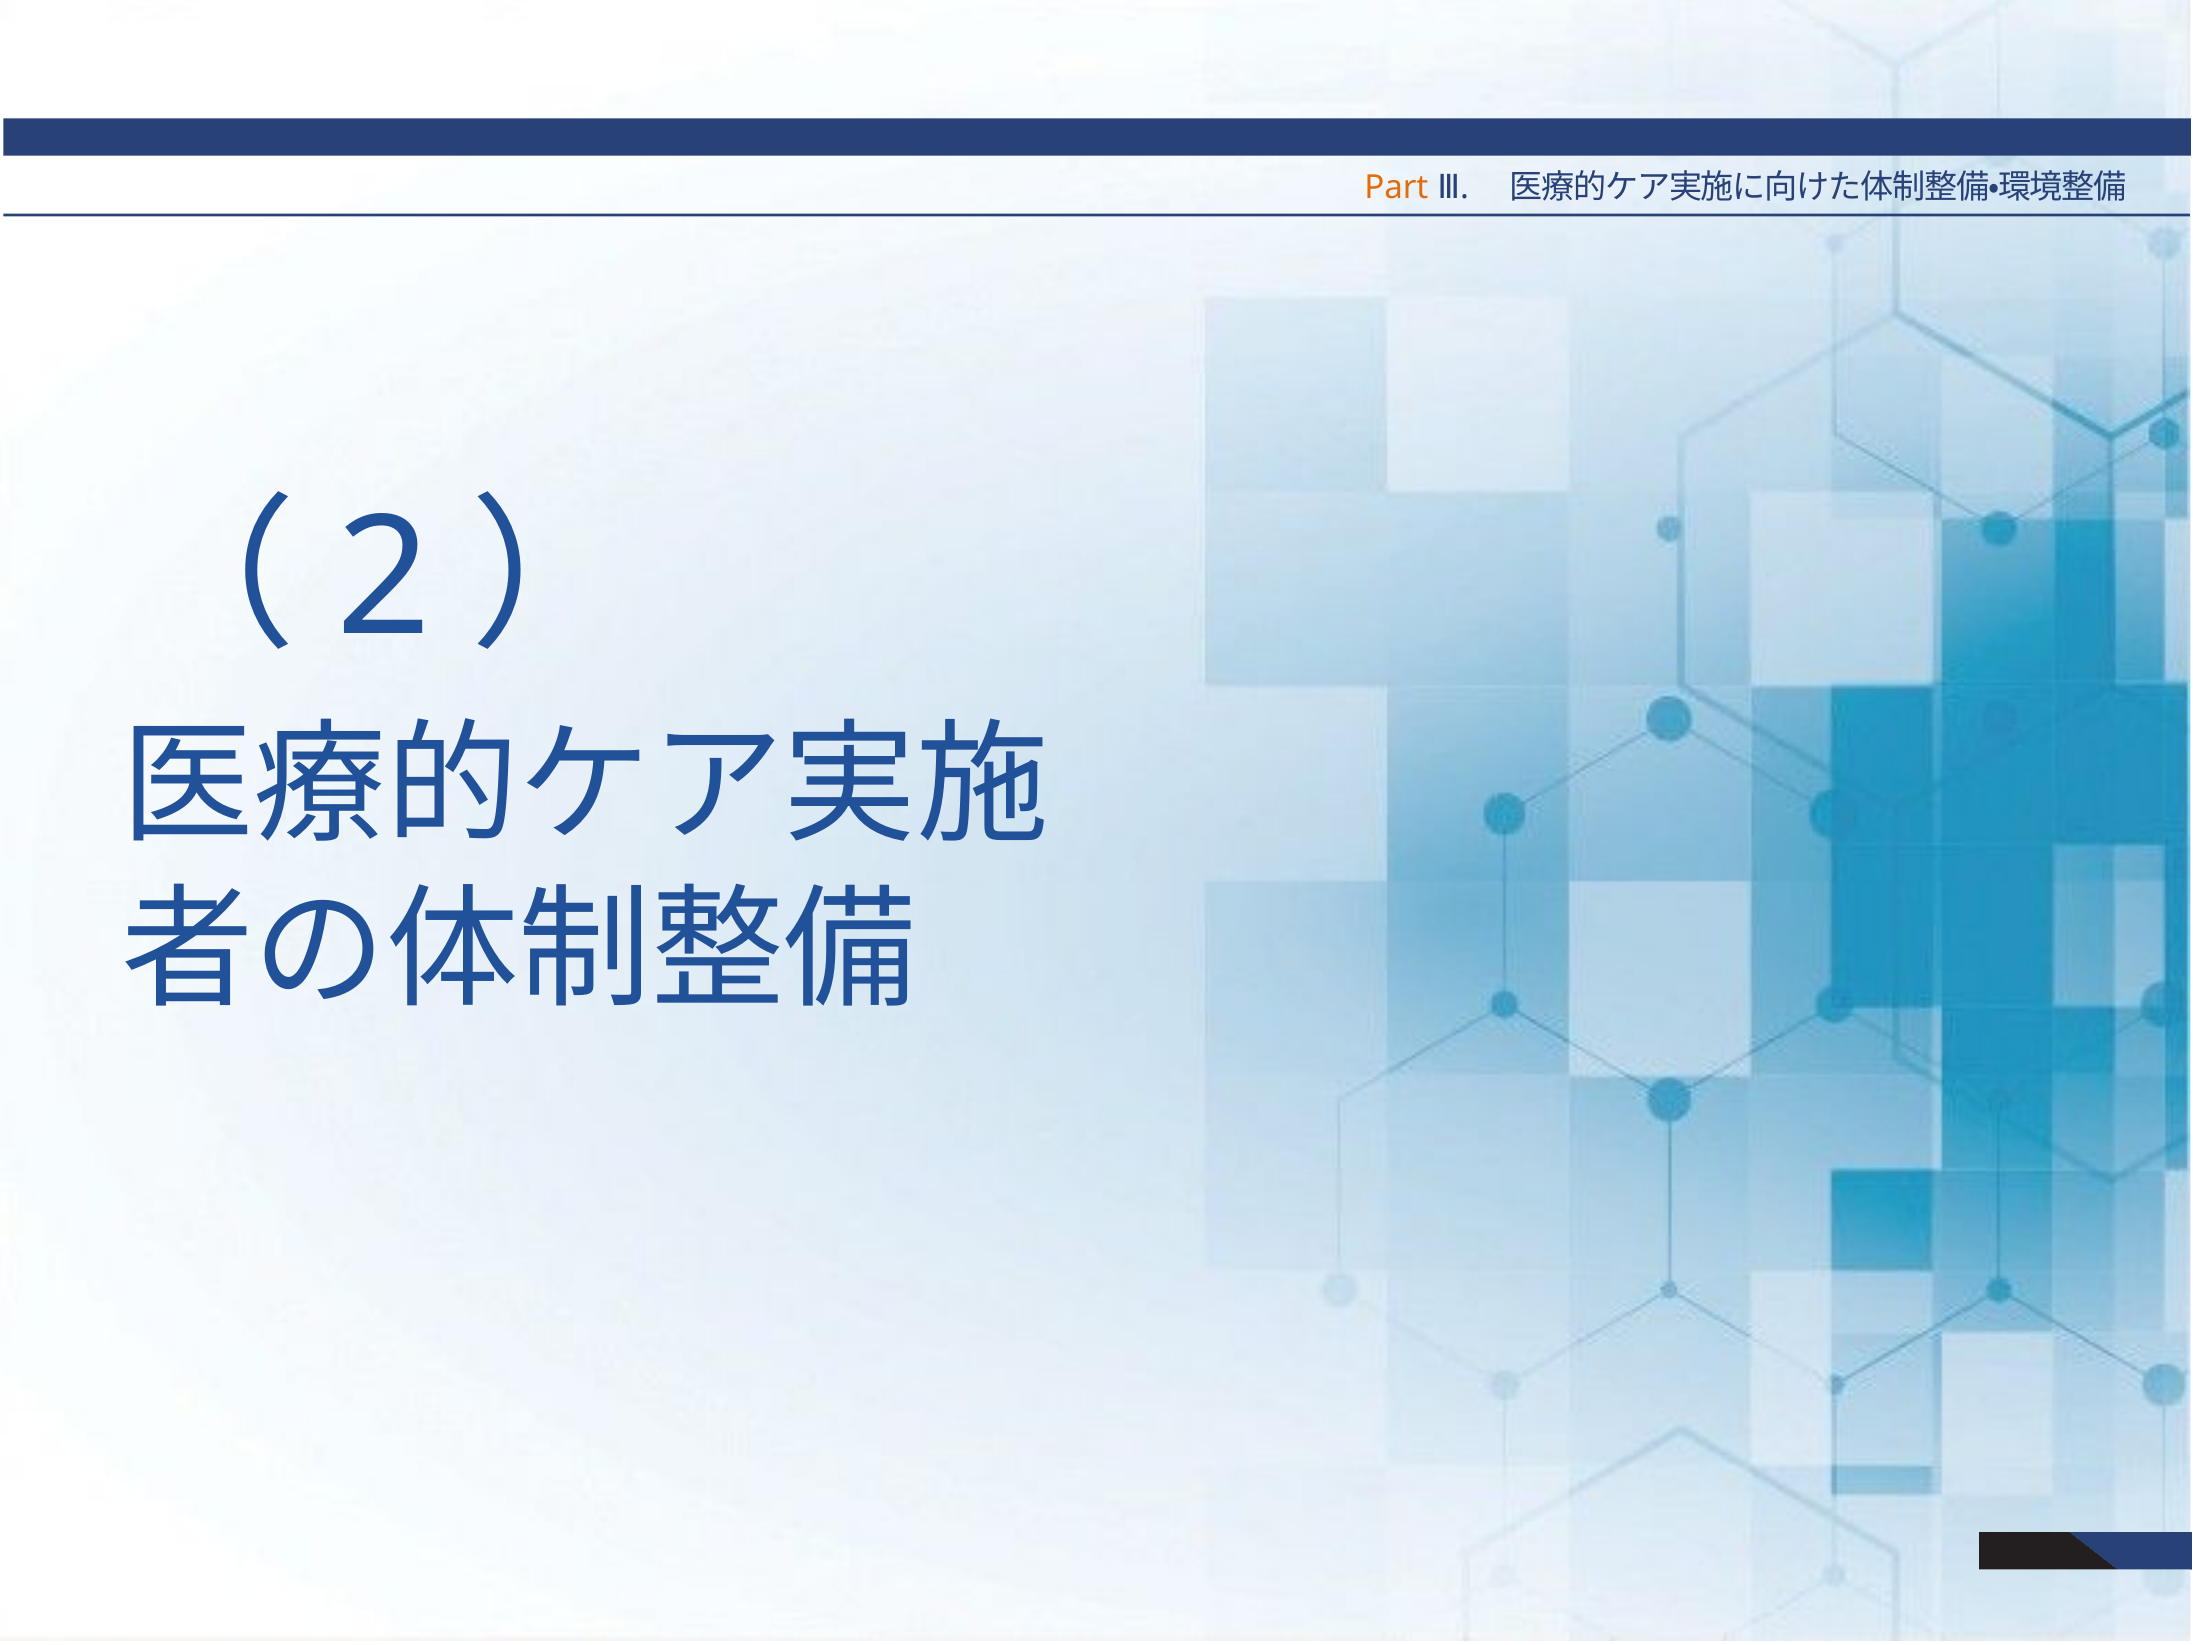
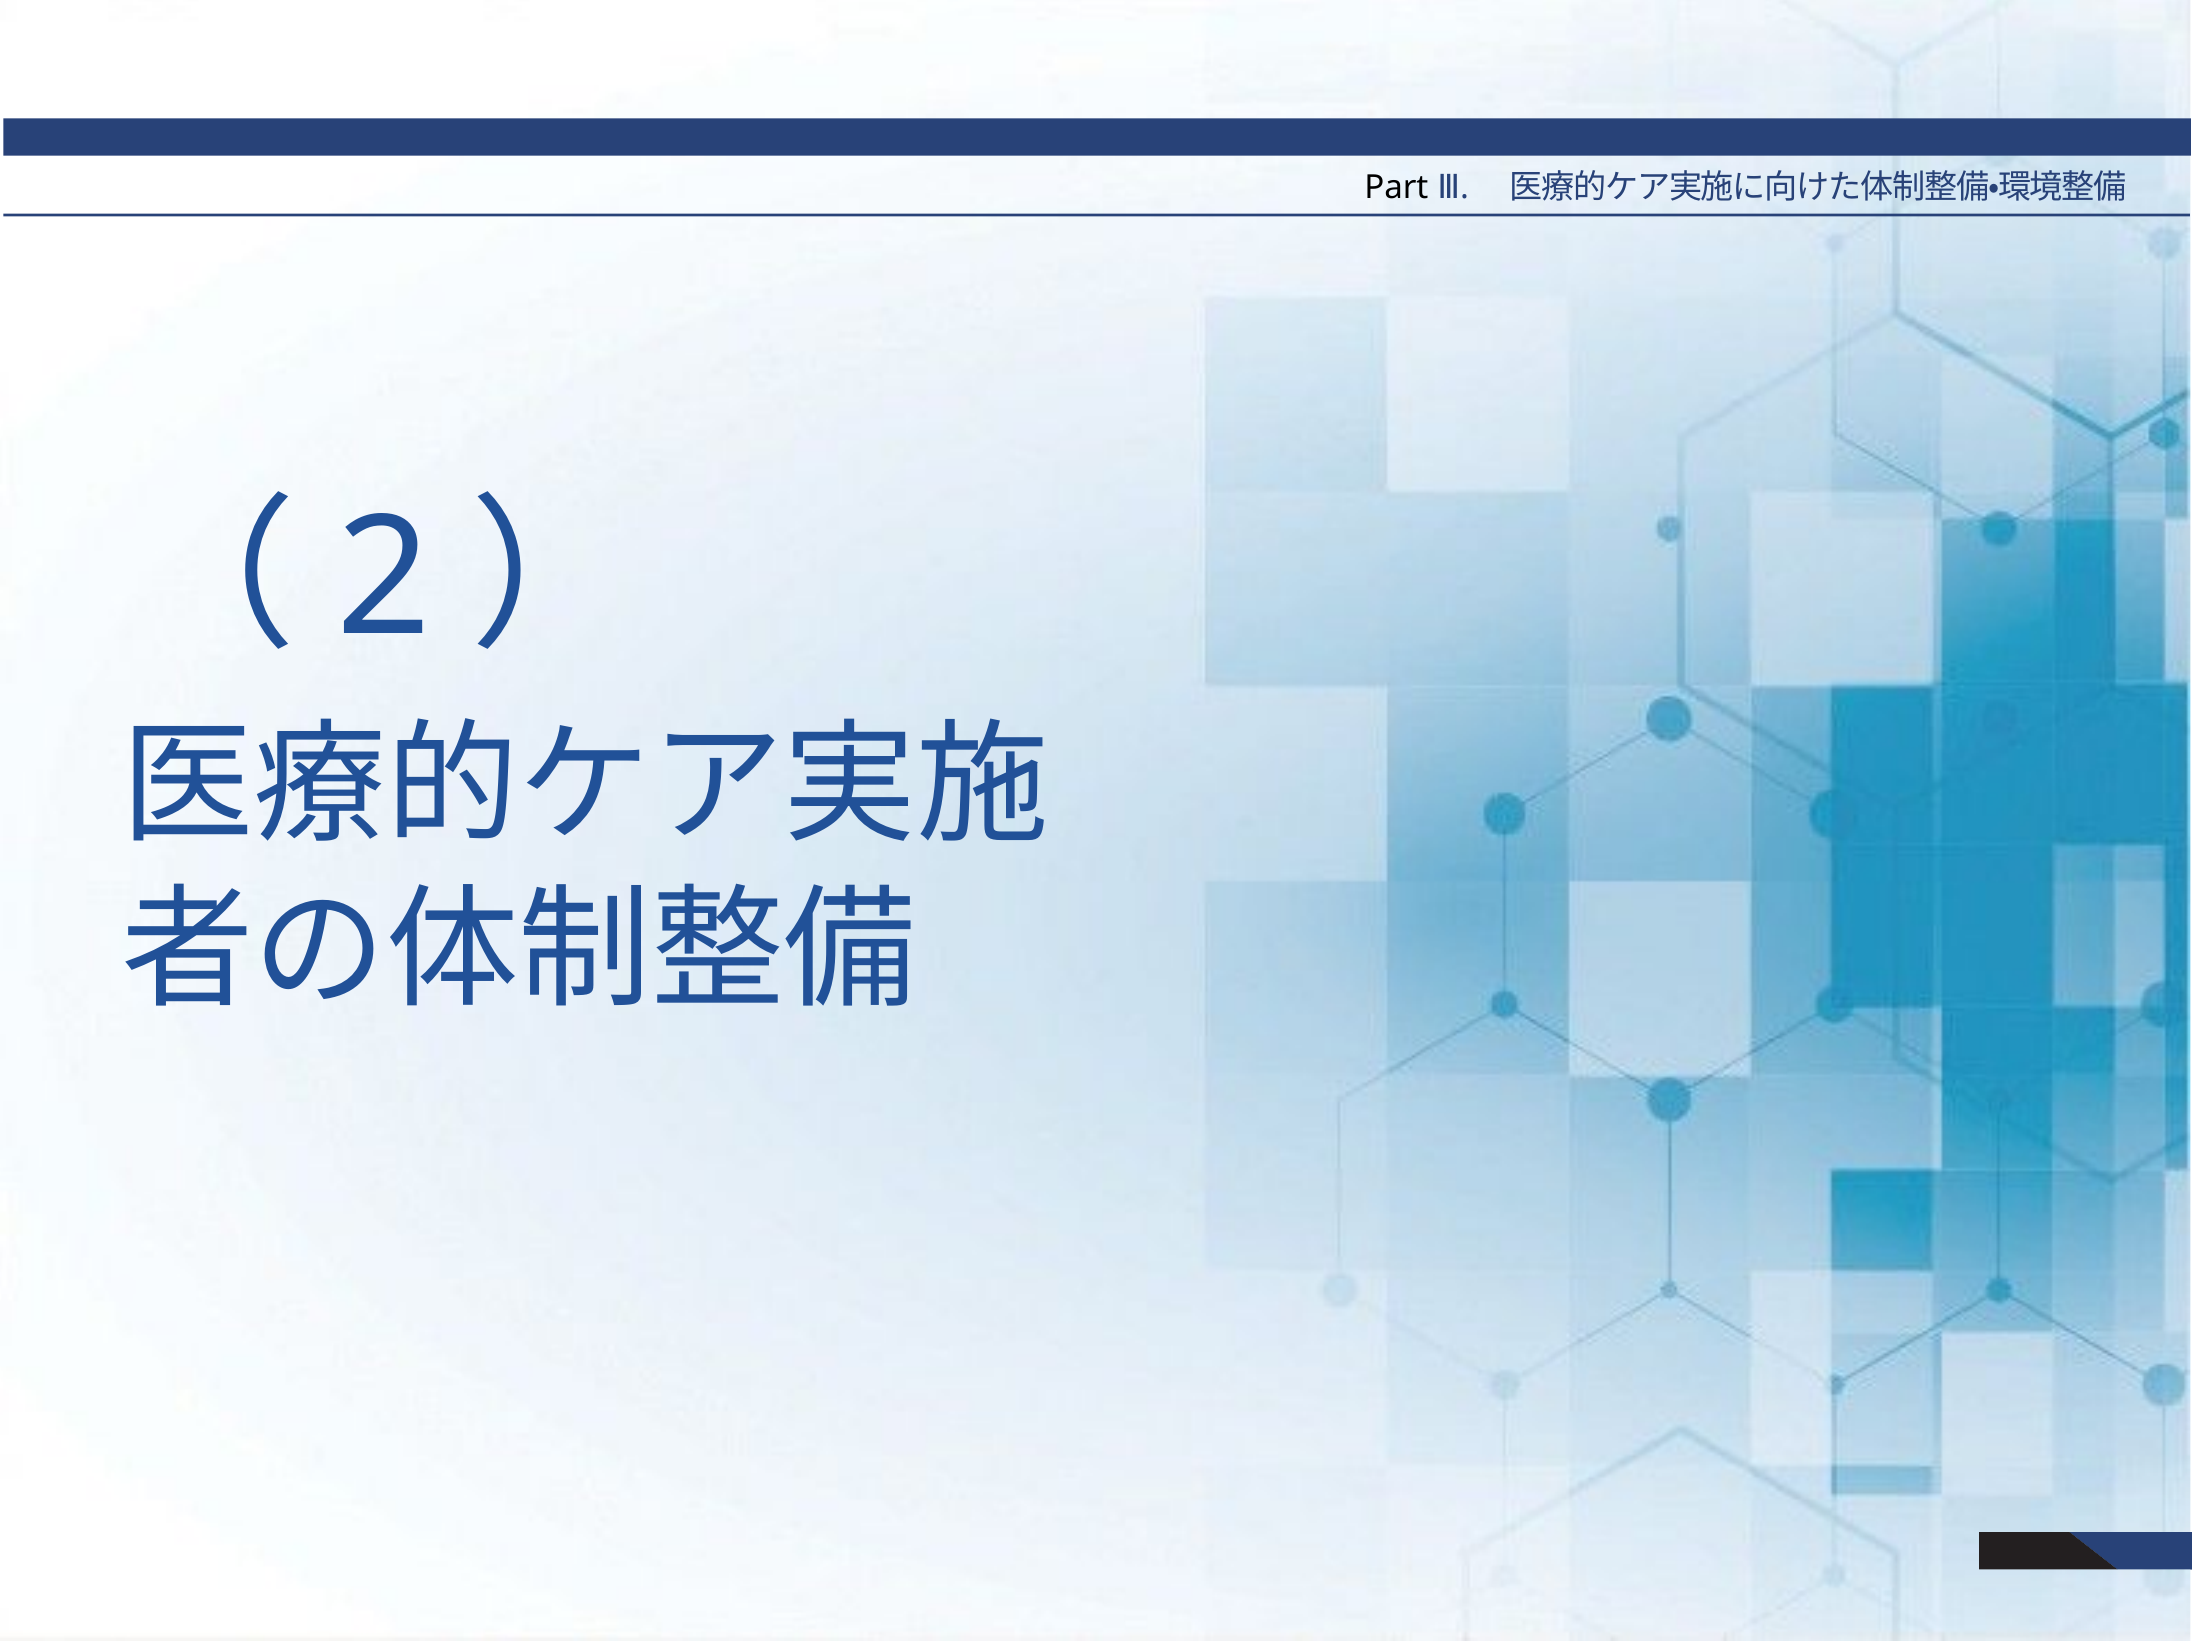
Part colour: orange -> black
